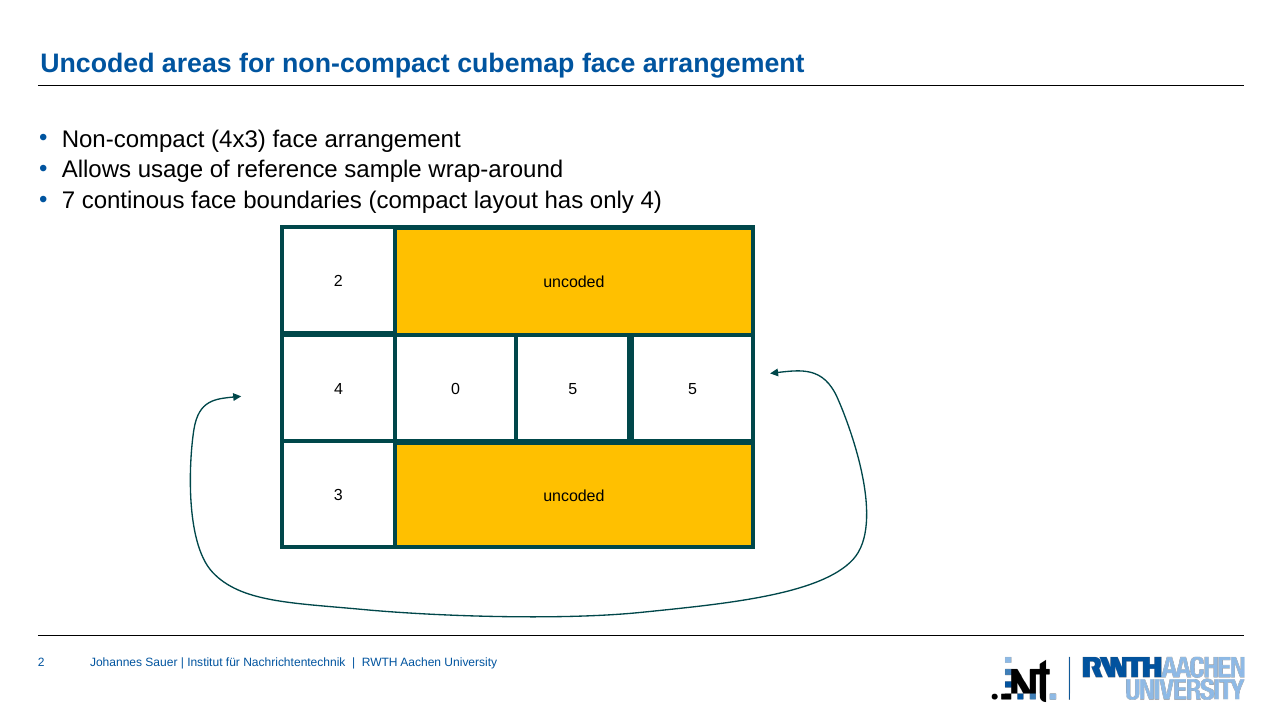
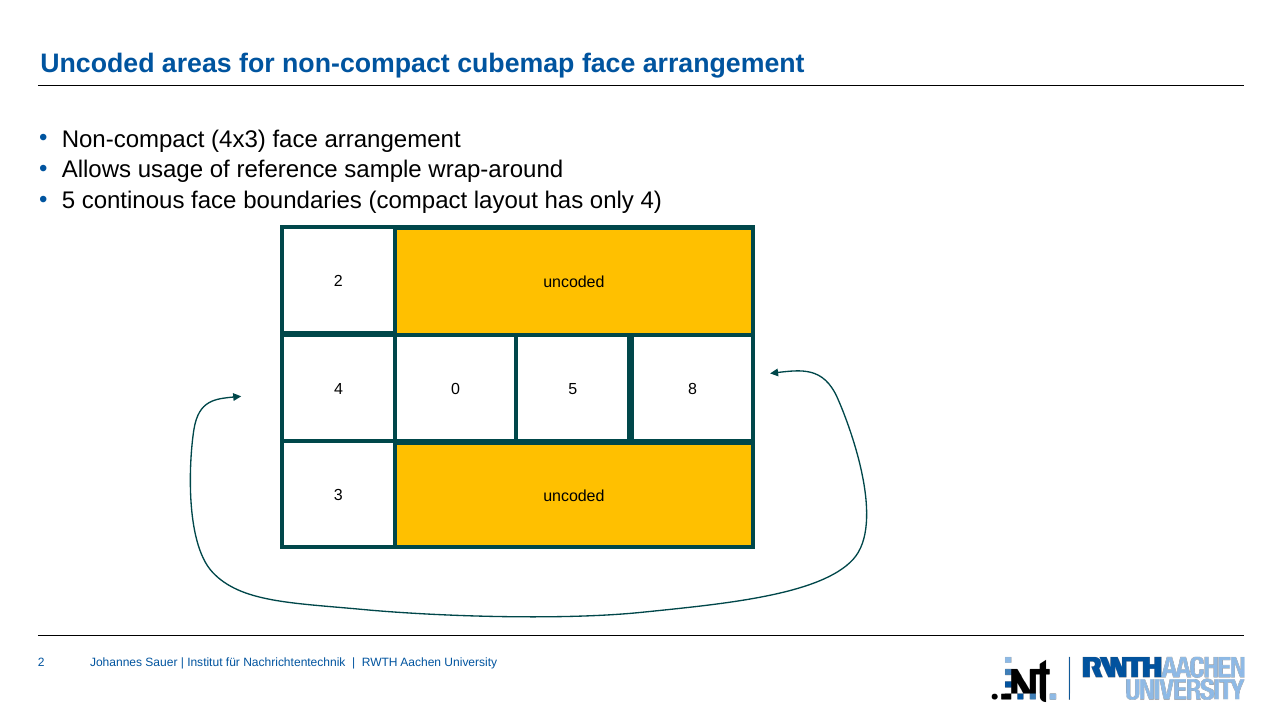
7 at (69, 200): 7 -> 5
5 5: 5 -> 8
